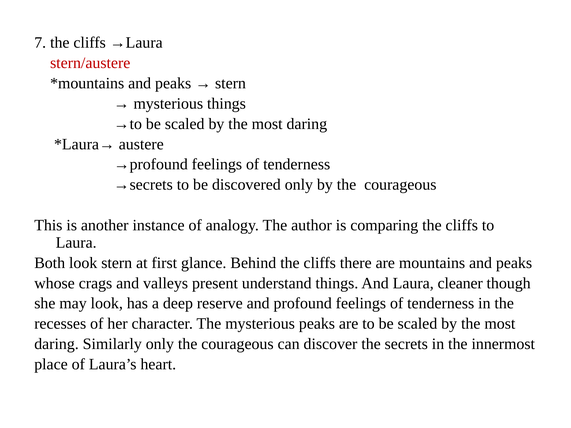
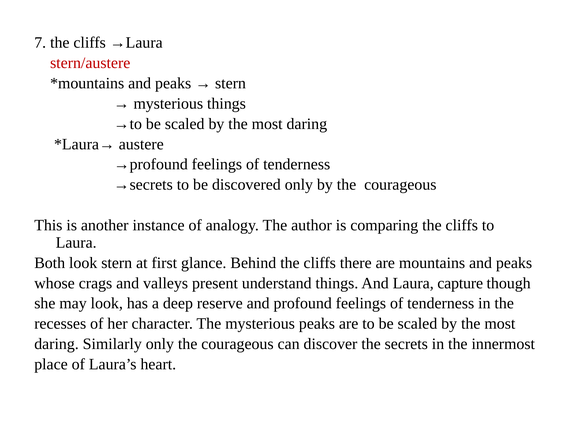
cleaner: cleaner -> capture
